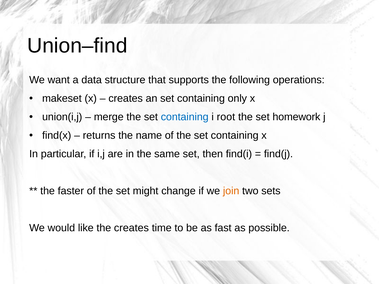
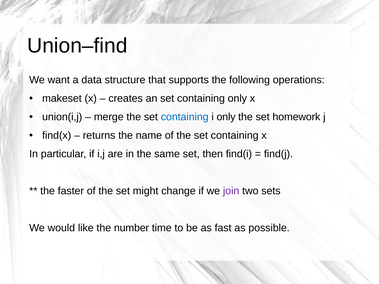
i root: root -> only
join colour: orange -> purple
the creates: creates -> number
